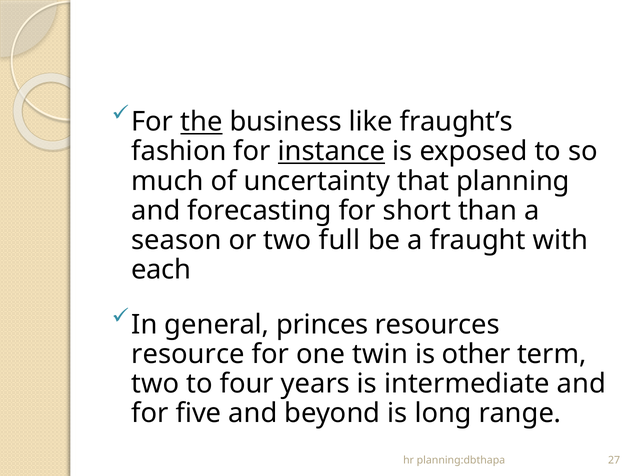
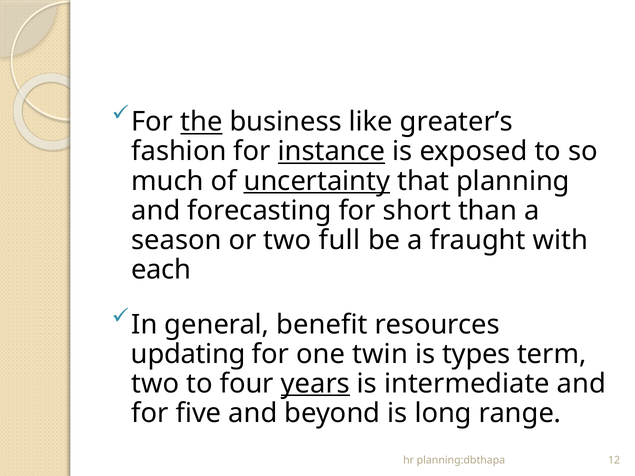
fraught’s: fraught’s -> greater’s
uncertainty underline: none -> present
princes: princes -> benefit
resource: resource -> updating
other: other -> types
years underline: none -> present
27: 27 -> 12
